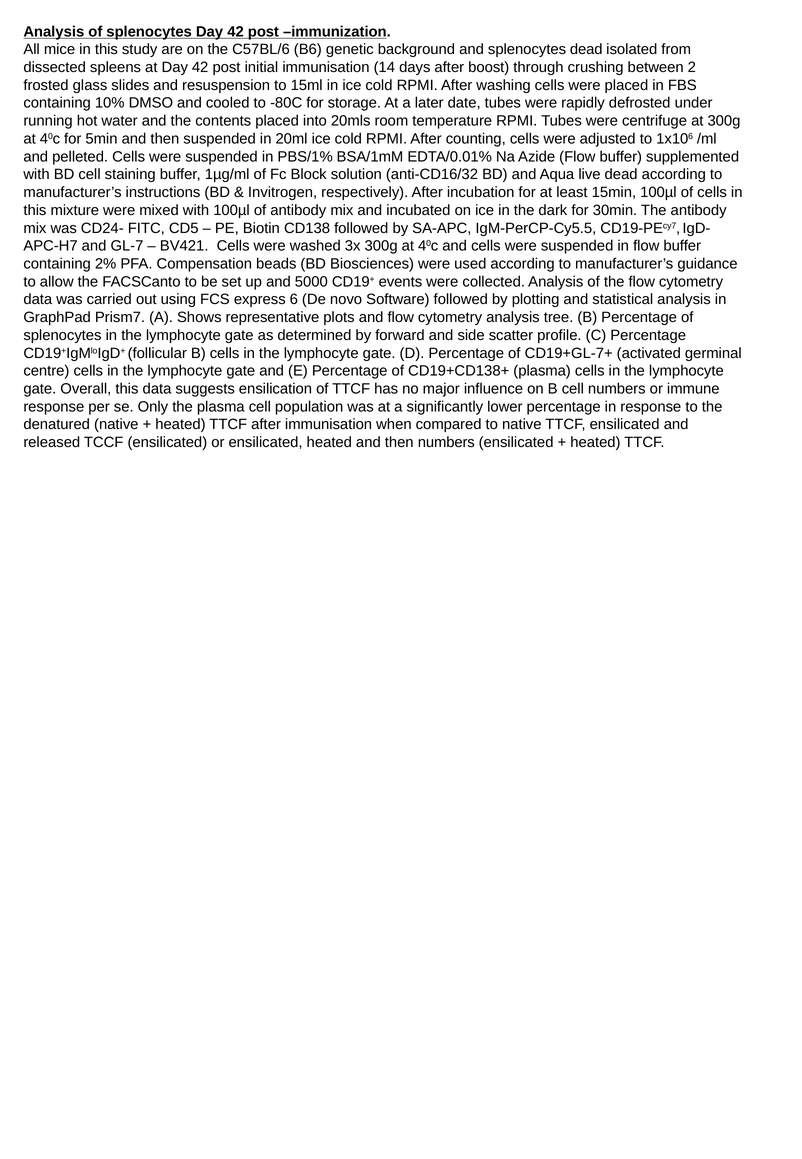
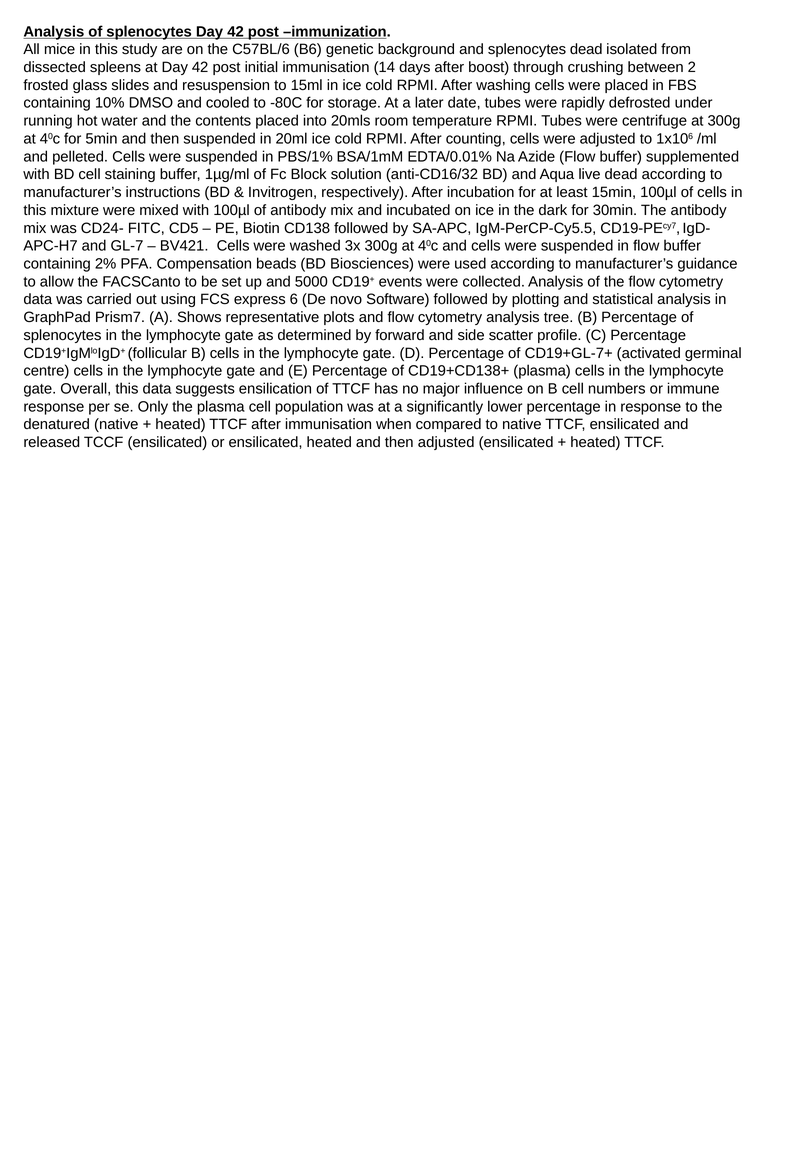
then numbers: numbers -> adjusted
